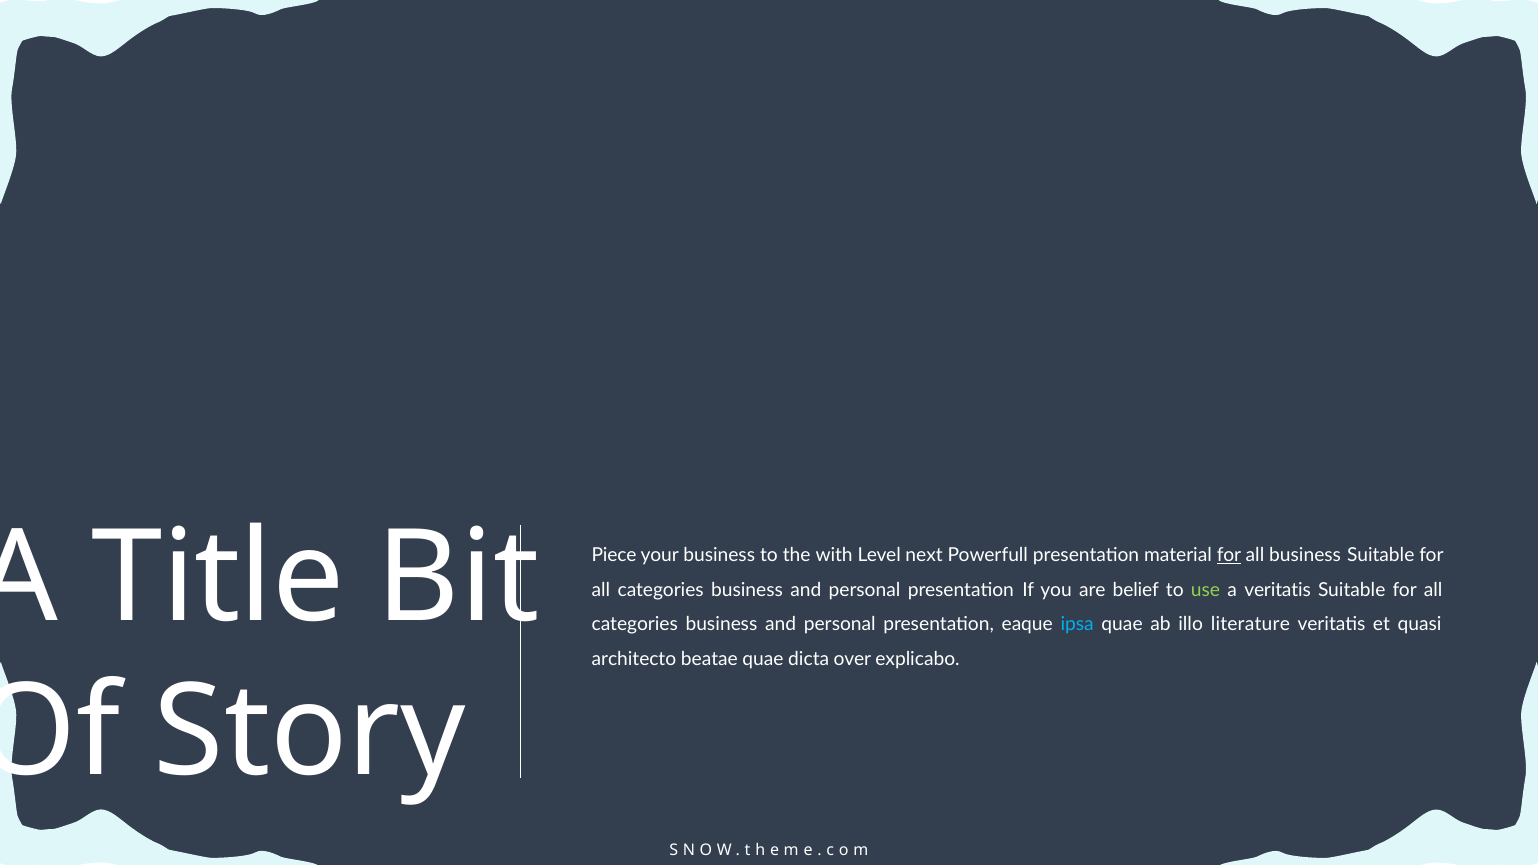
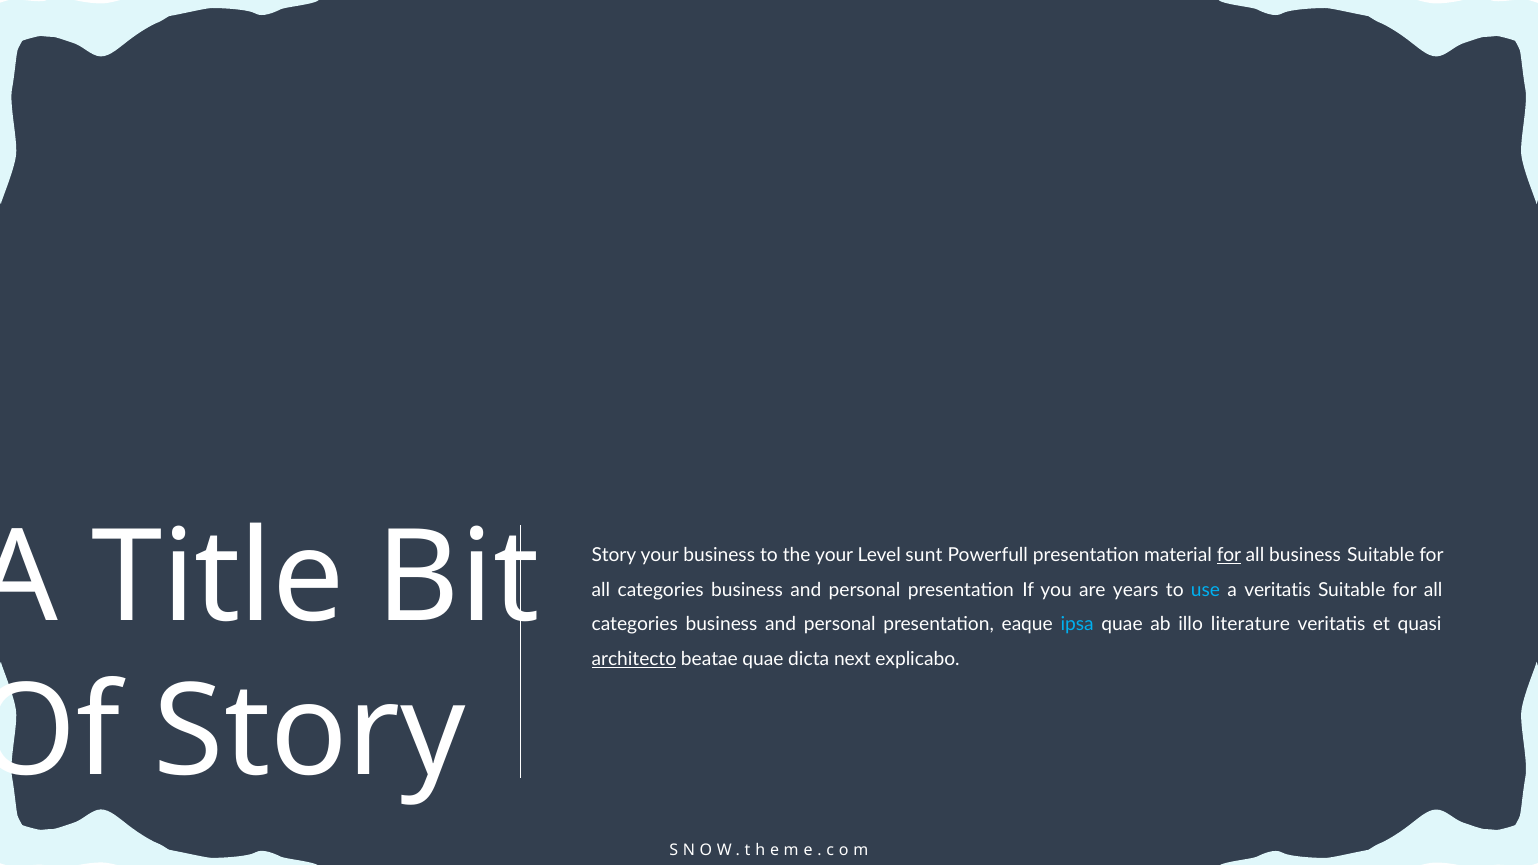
Piece at (614, 556): Piece -> Story
the with: with -> your
next: next -> sunt
belief: belief -> years
use colour: light green -> light blue
architecto underline: none -> present
over: over -> next
